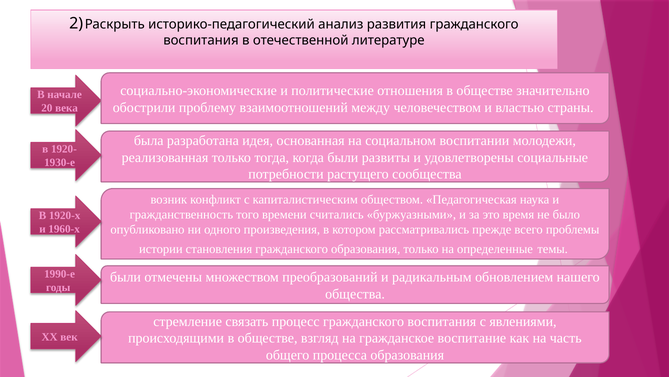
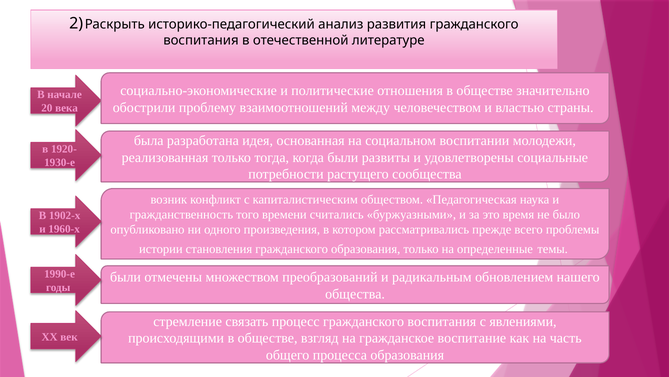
1920-х: 1920-х -> 1902-х
